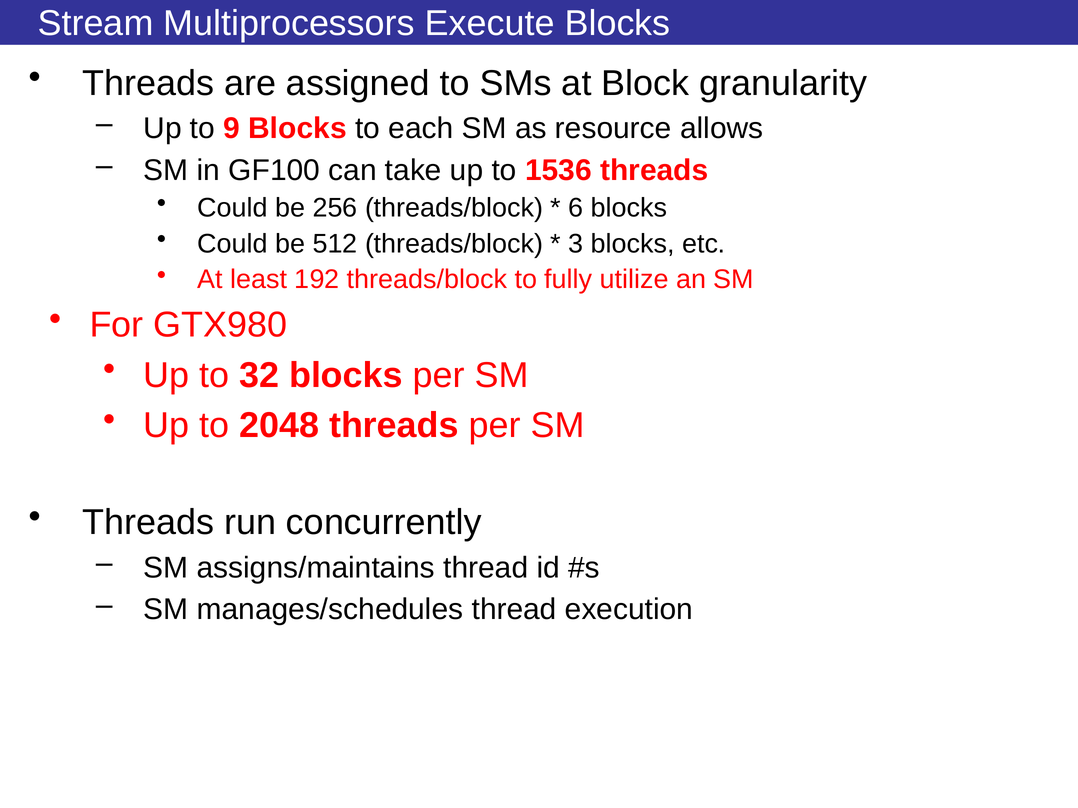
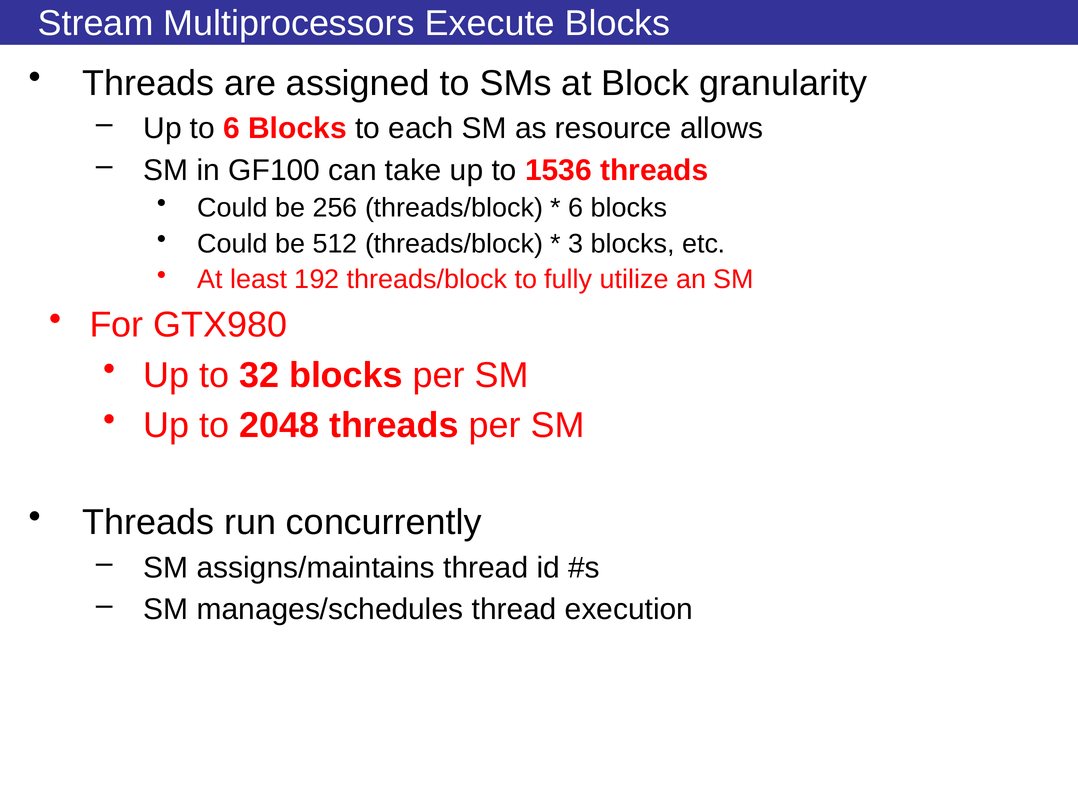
to 9: 9 -> 6
